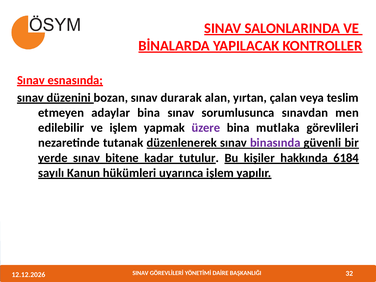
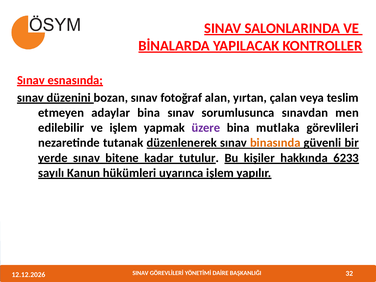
durarak: durarak -> fotoğraf
binasında colour: purple -> orange
6184: 6184 -> 6233
